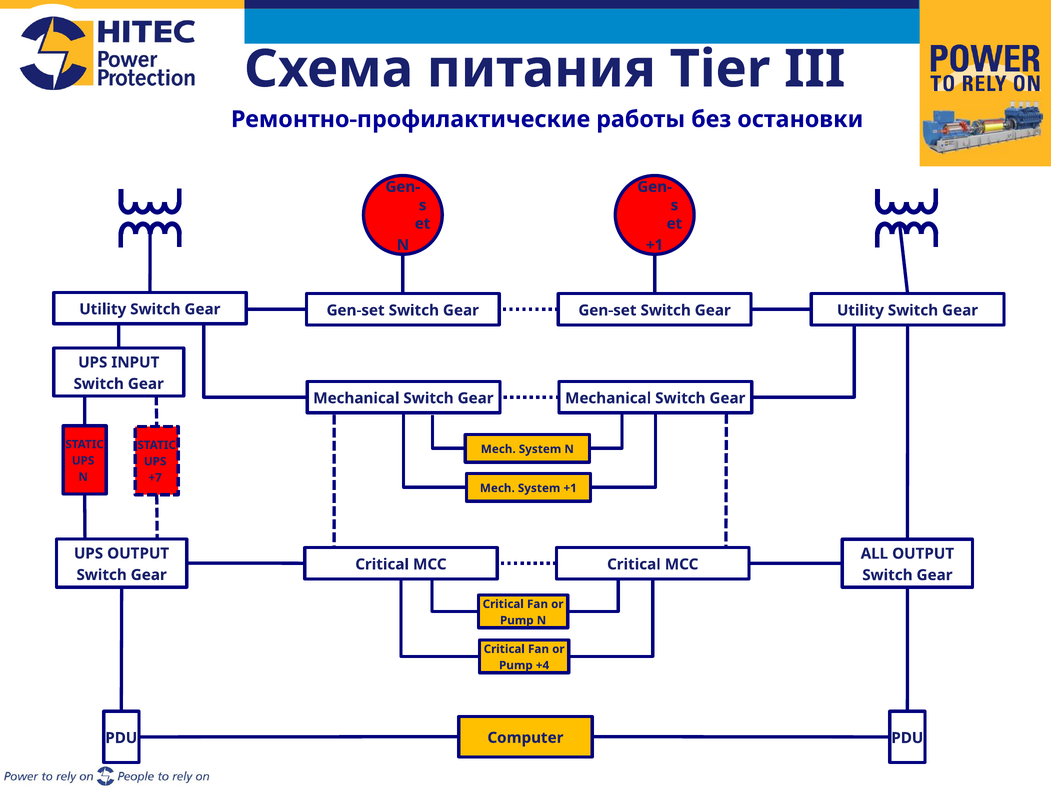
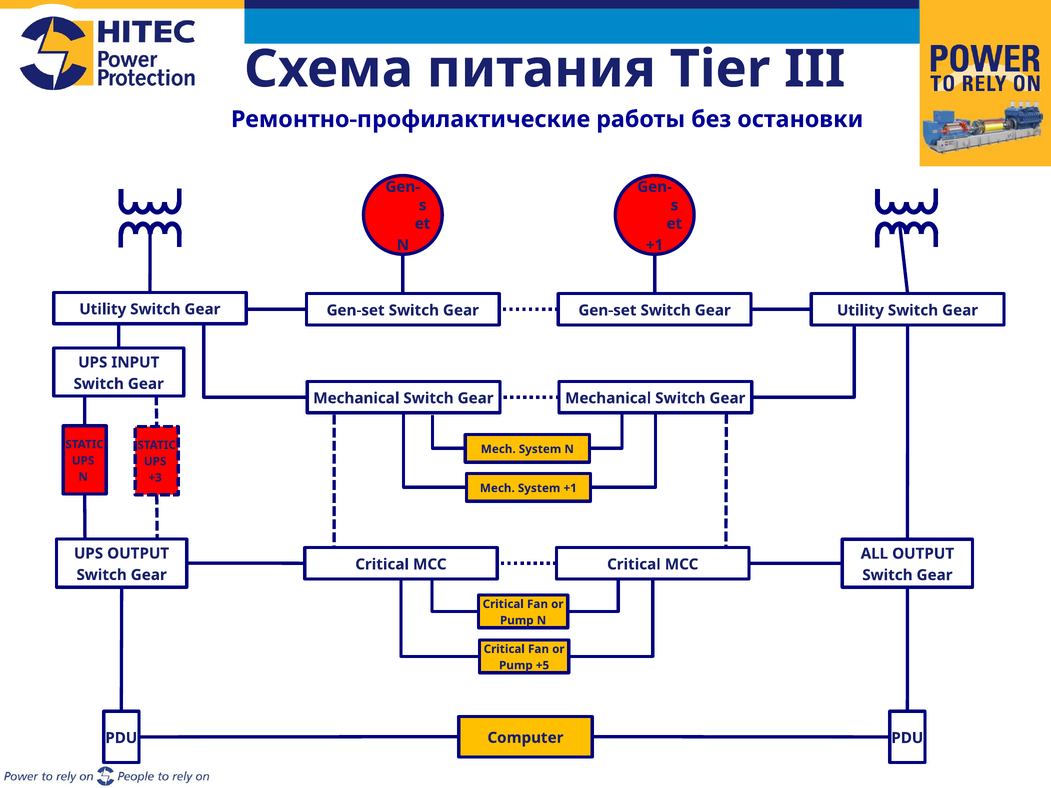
+7: +7 -> +3
+4: +4 -> +5
